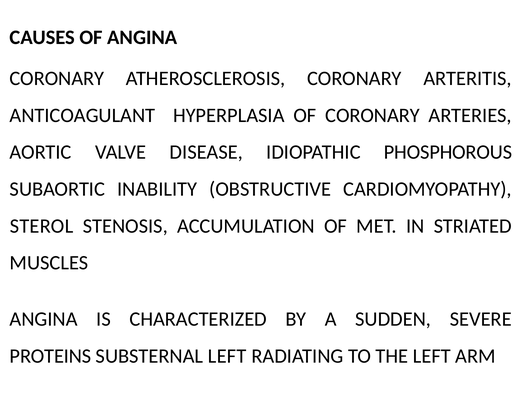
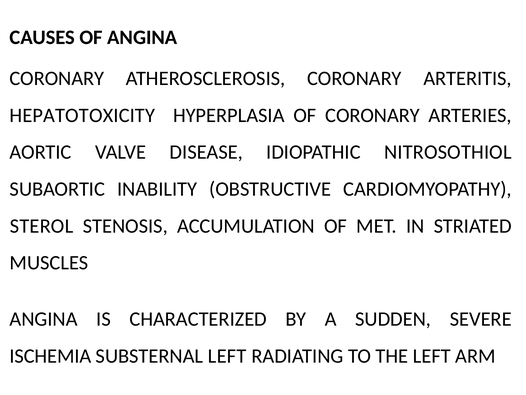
ANTICOAGULANT: ANTICOAGULANT -> HEPATOTOXICITY
PHOSPHOROUS: PHOSPHOROUS -> NITROSOTHIOL
PROTEINS: PROTEINS -> ISCHEMIA
